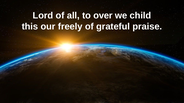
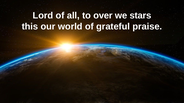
child: child -> stars
freely: freely -> world
